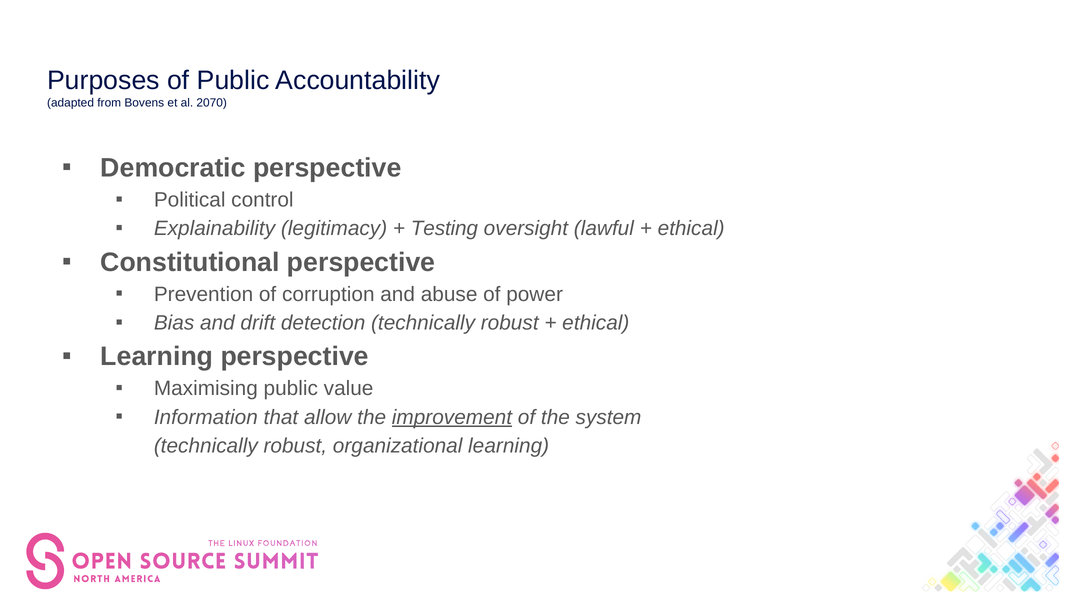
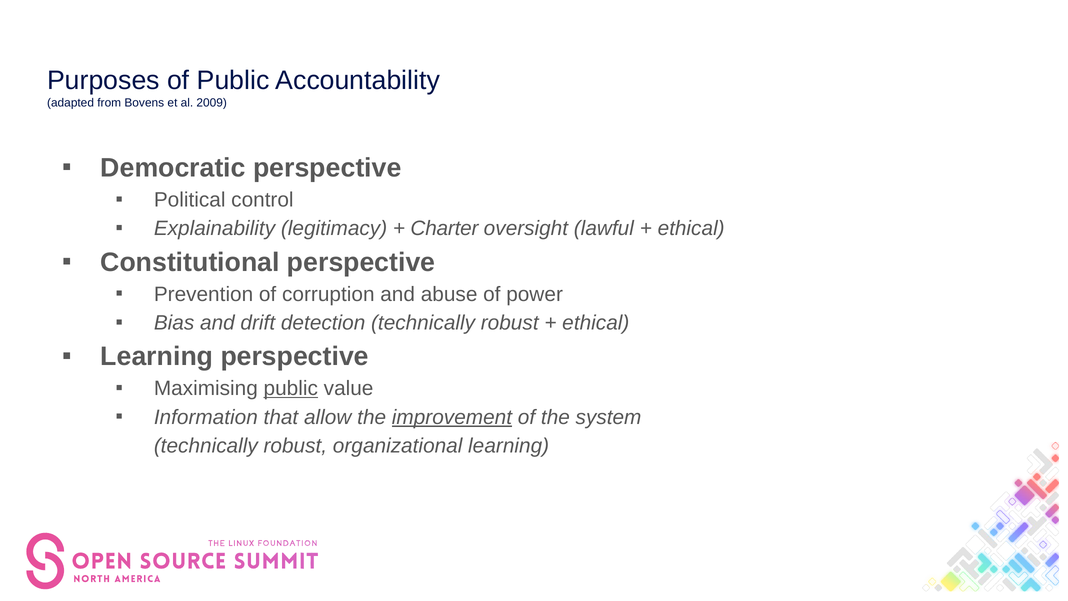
2070: 2070 -> 2009
Testing: Testing -> Charter
public at (291, 388) underline: none -> present
